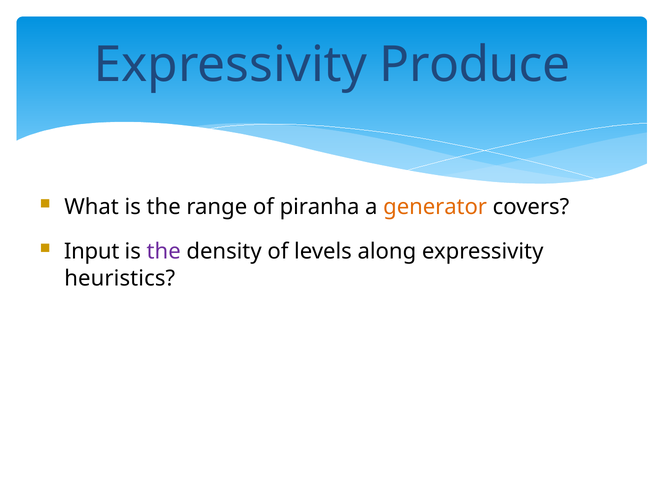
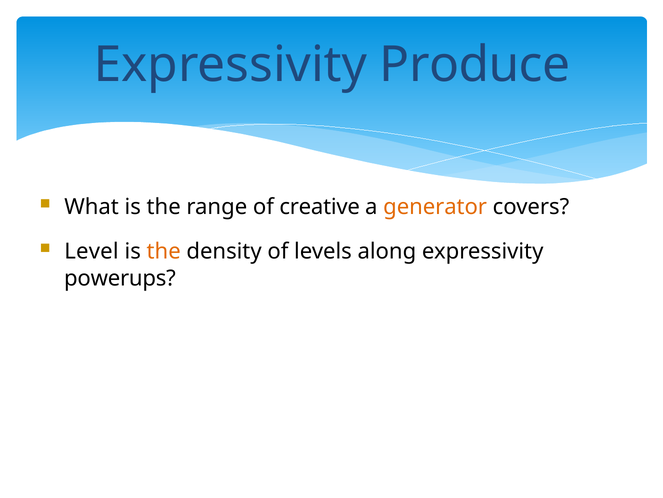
piranha: piranha -> creative
Input: Input -> Level
the at (164, 251) colour: purple -> orange
heuristics: heuristics -> powerups
